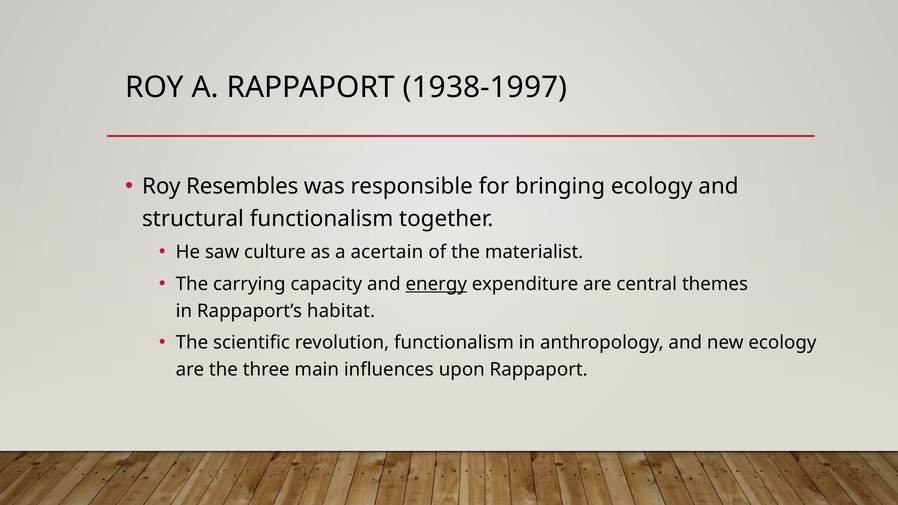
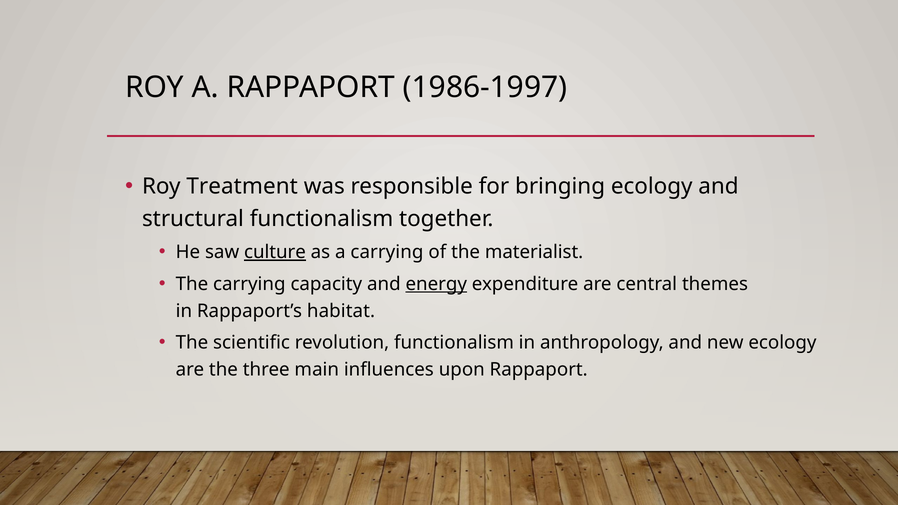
1938-1997: 1938-1997 -> 1986-1997
Resembles: Resembles -> Treatment
culture underline: none -> present
a acertain: acertain -> carrying
